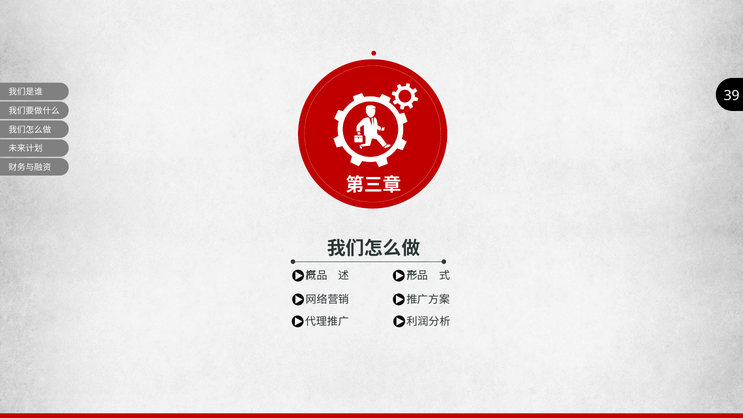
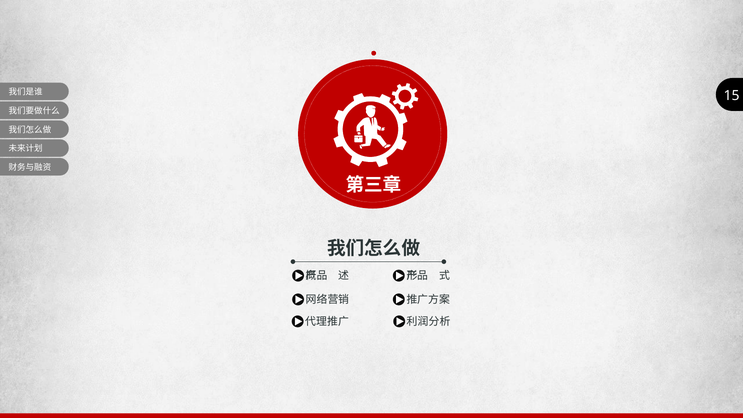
39: 39 -> 15
